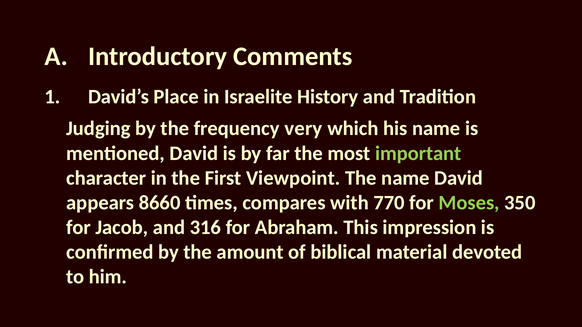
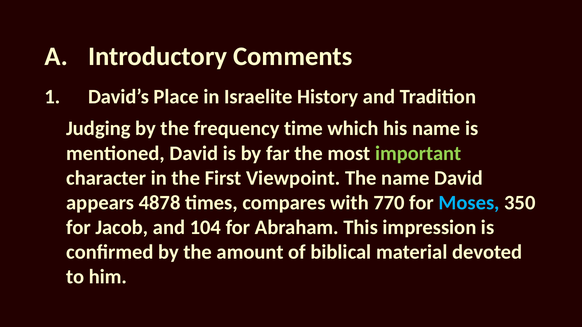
very: very -> time
8660: 8660 -> 4878
Moses colour: light green -> light blue
316: 316 -> 104
